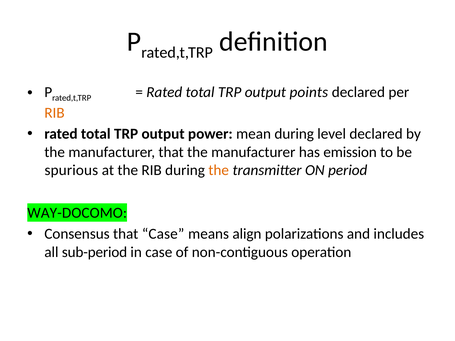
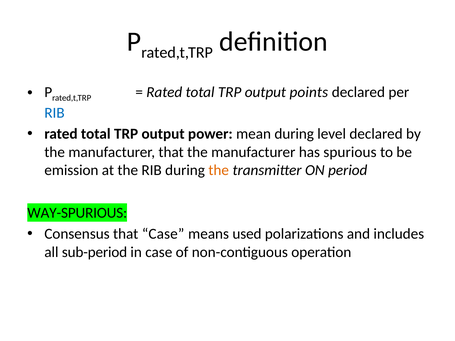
RIB at (54, 113) colour: orange -> blue
emission: emission -> spurious
spurious: spurious -> emission
WAY-DOCOMO: WAY-DOCOMO -> WAY-SPURIOUS
align: align -> used
